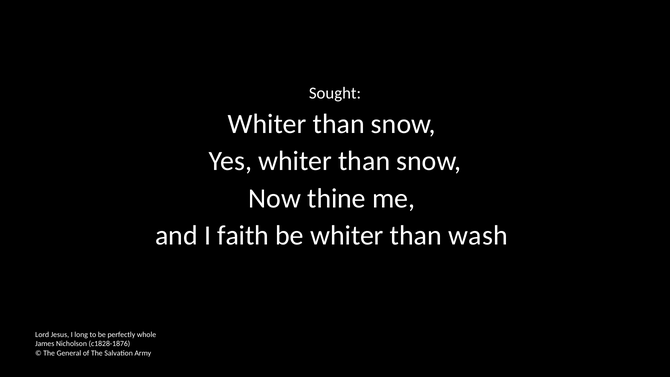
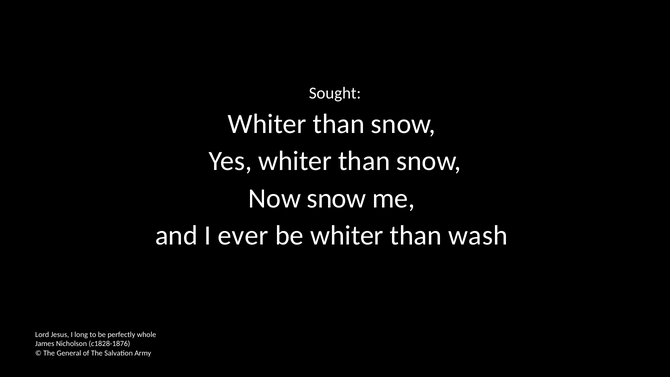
Now thine: thine -> snow
faith: faith -> ever
